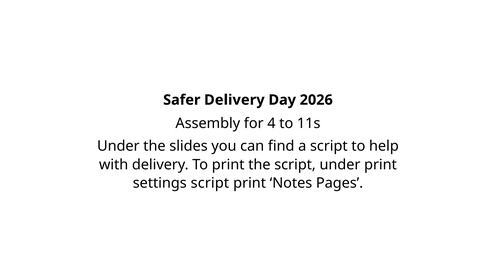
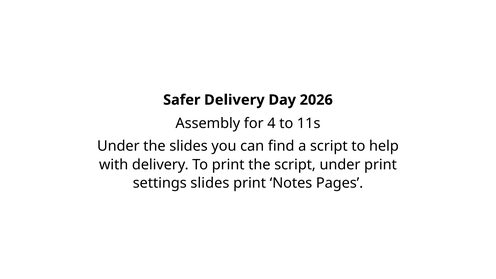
settings script: script -> slides
